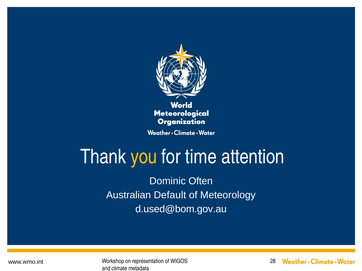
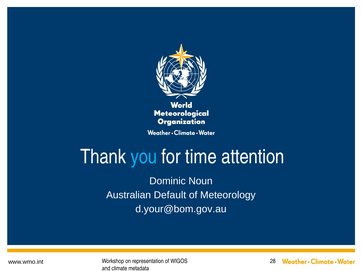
you colour: yellow -> light blue
Often: Often -> Noun
d.used@bom.gov.au: d.used@bom.gov.au -> d.your@bom.gov.au
